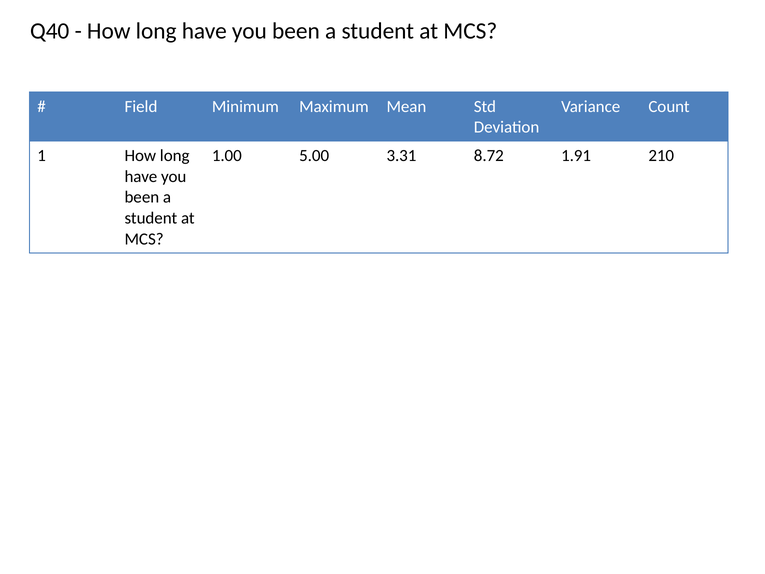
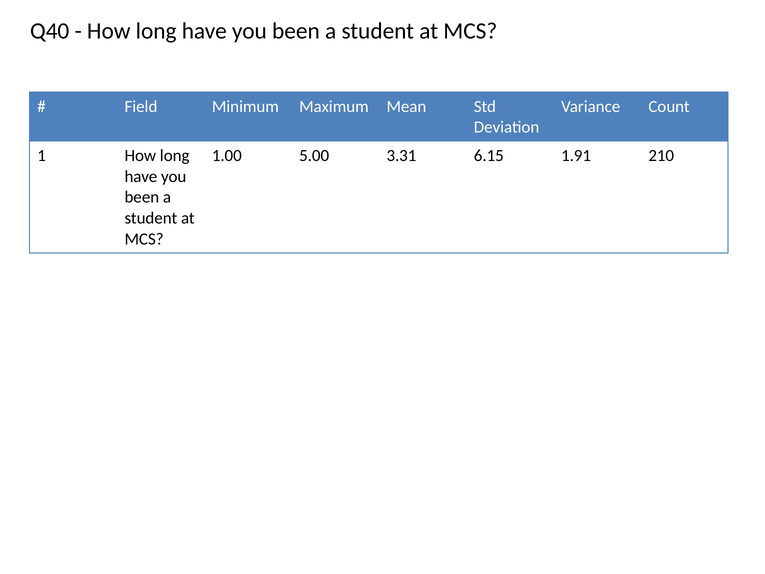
8.72: 8.72 -> 6.15
